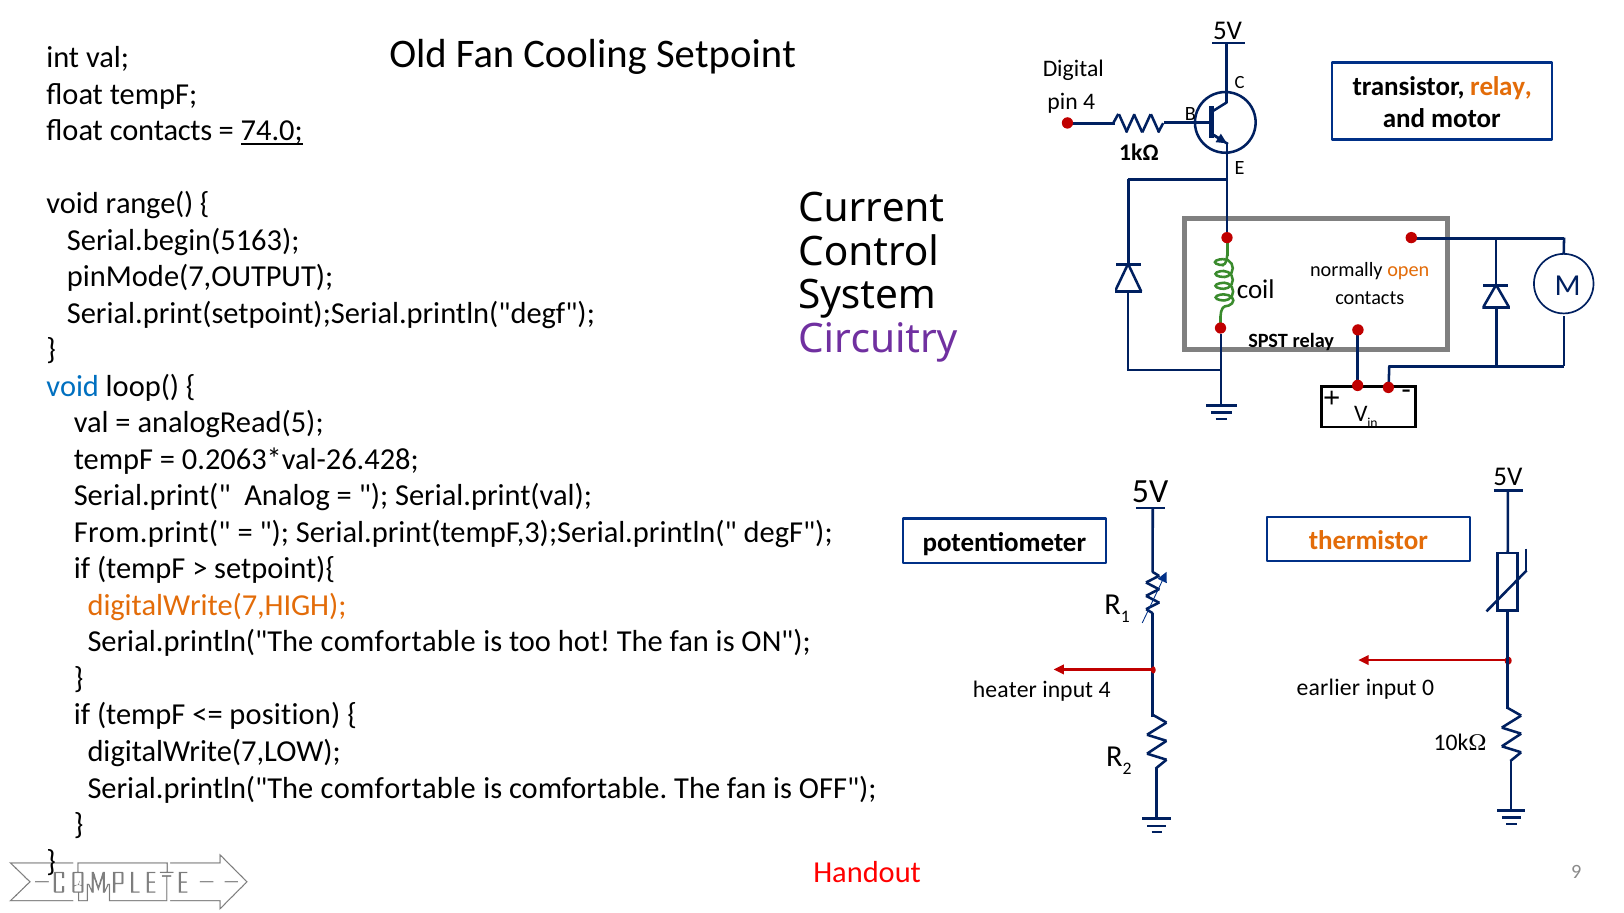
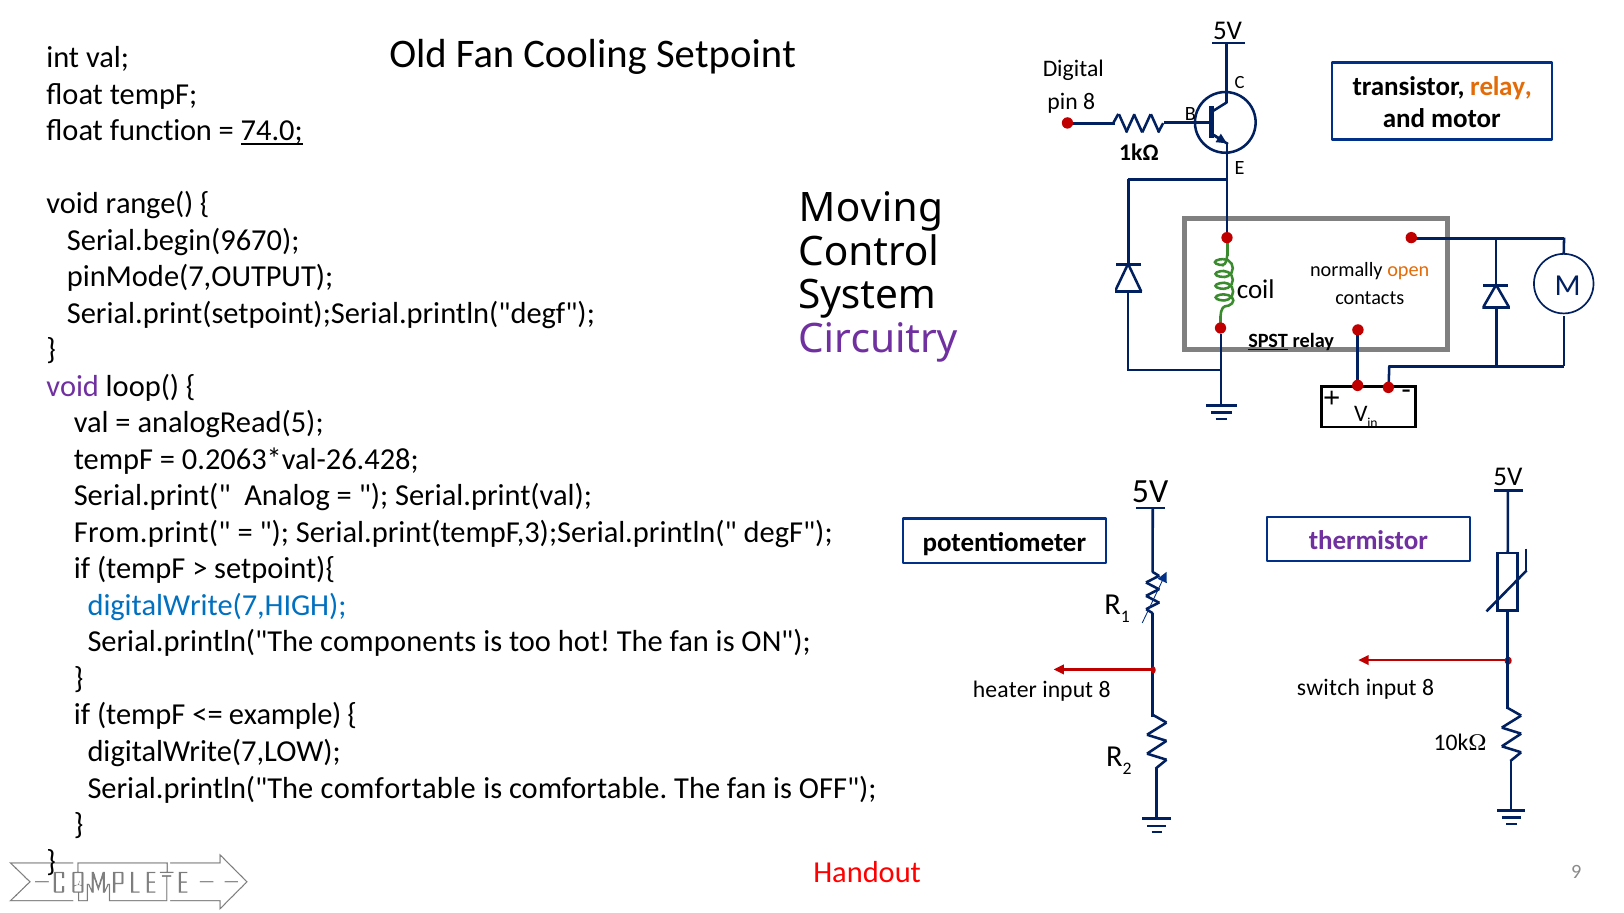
pin 4: 4 -> 8
float contacts: contacts -> function
Current: Current -> Moving
Serial.begin(5163: Serial.begin(5163 -> Serial.begin(9670
SPST underline: none -> present
void at (73, 386) colour: blue -> purple
thermistor colour: orange -> purple
digitalWrite(7,HIGH colour: orange -> blue
comfortable at (398, 642): comfortable -> components
earlier: earlier -> switch
0 at (1428, 688): 0 -> 8
4 at (1105, 690): 4 -> 8
position: position -> example
